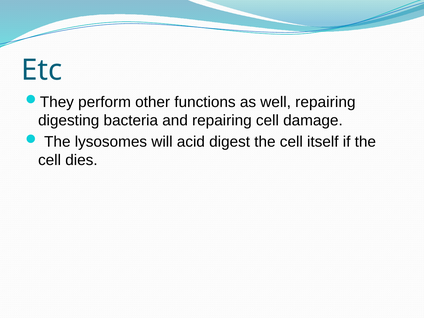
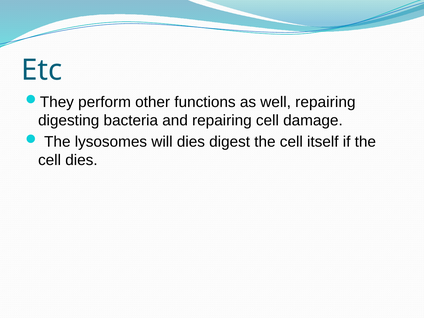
will acid: acid -> dies
